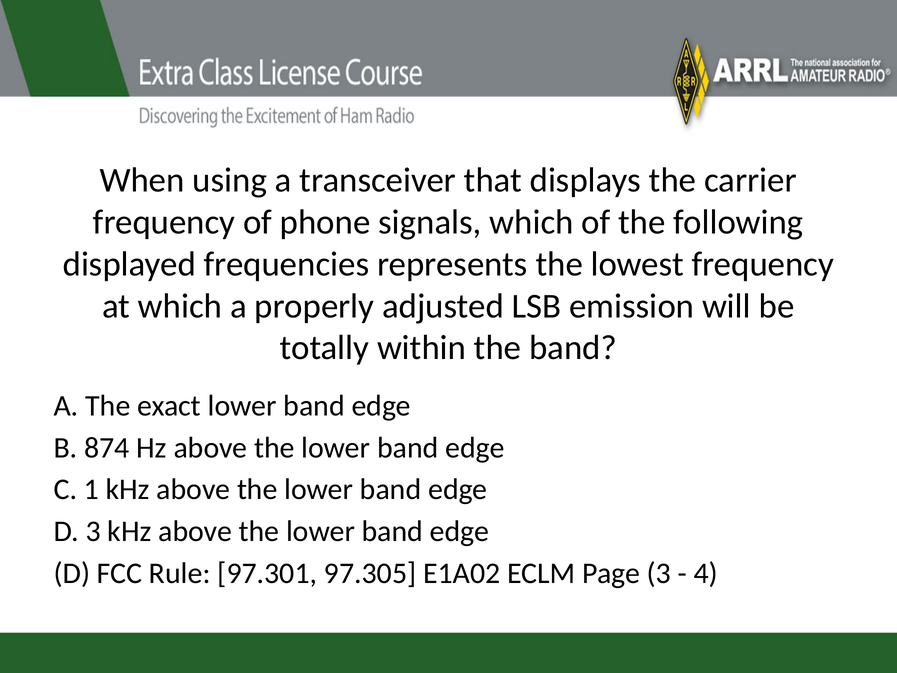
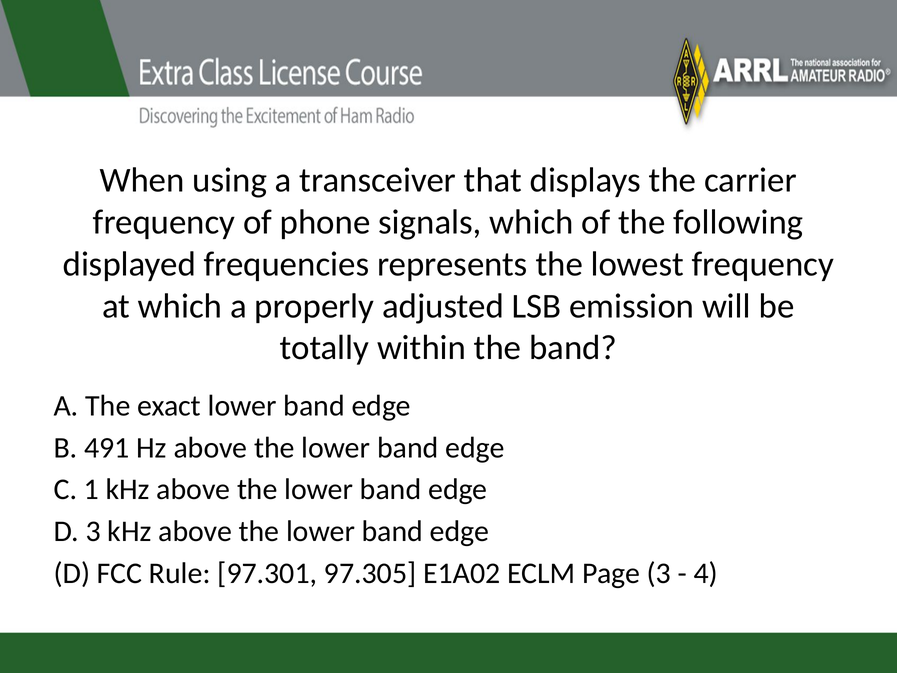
874: 874 -> 491
